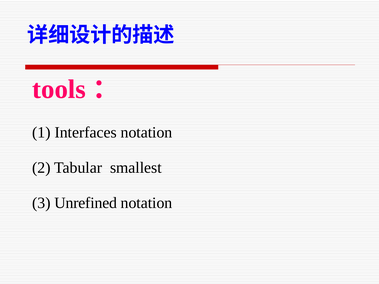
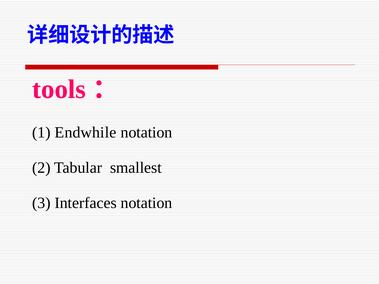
Interfaces: Interfaces -> Endwhile
Unrefined: Unrefined -> Interfaces
